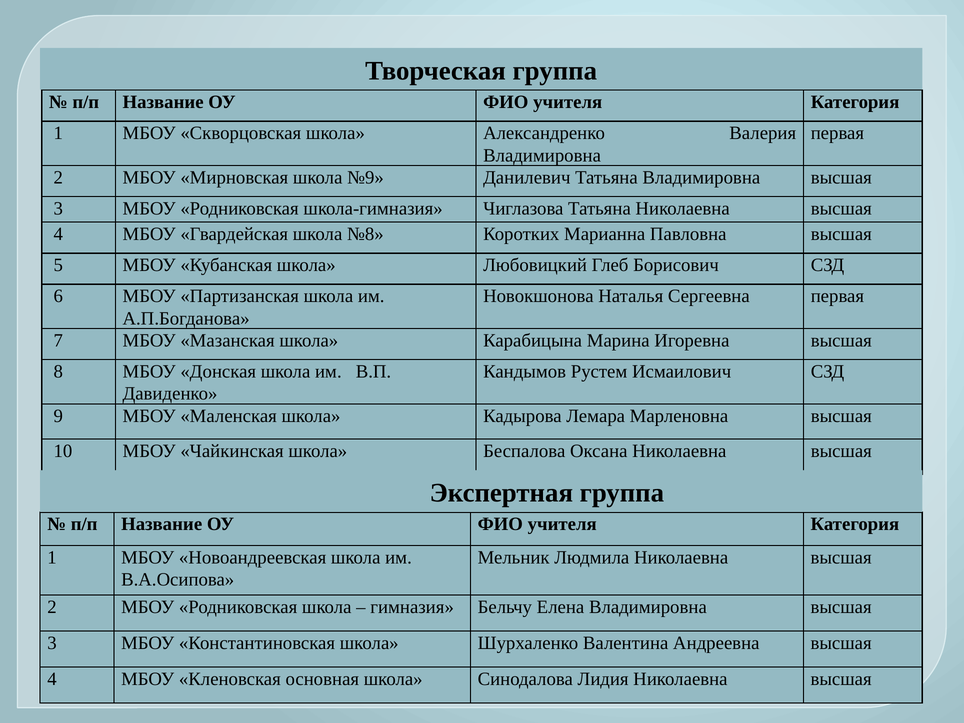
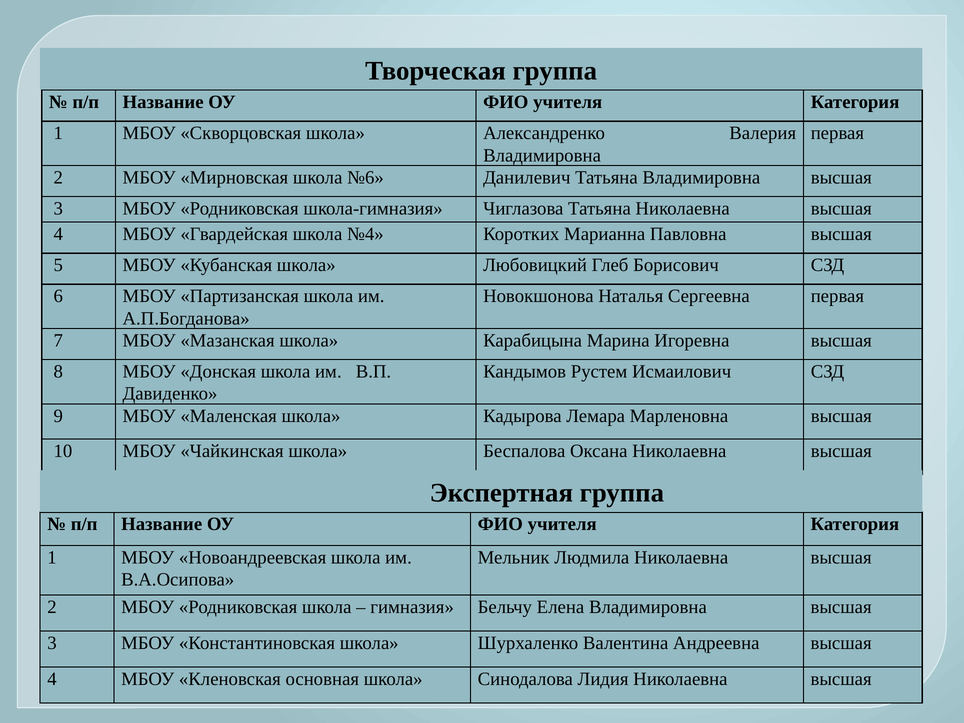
№9: №9 -> №6
№8: №8 -> №4
